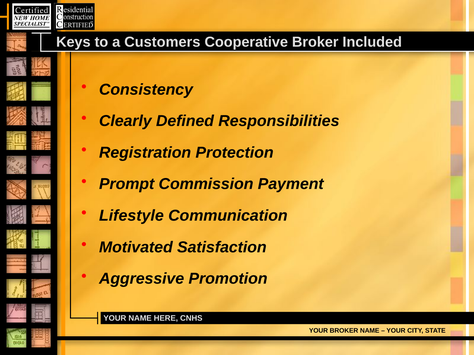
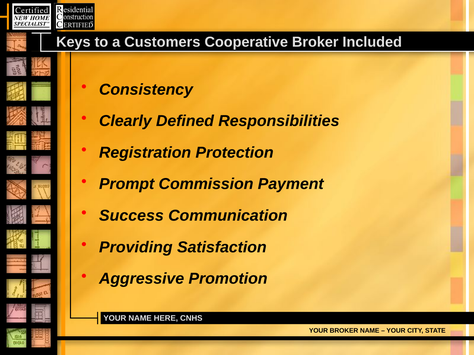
Lifestyle: Lifestyle -> Success
Motivated: Motivated -> Providing
